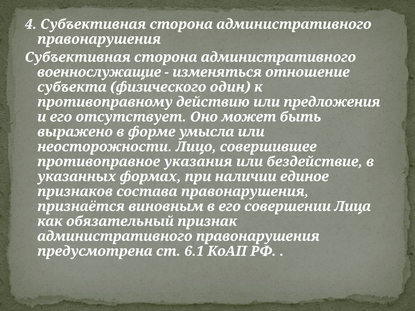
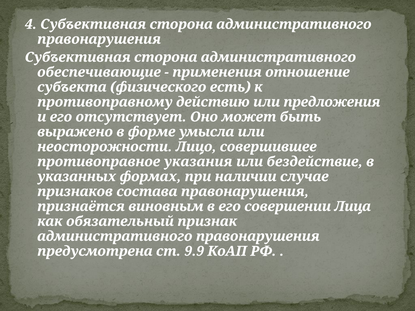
военнослужащие: военнослужащие -> обеспечивающие
изменяться: изменяться -> применения
один: один -> есть
единое: единое -> случае
6.1: 6.1 -> 9.9
